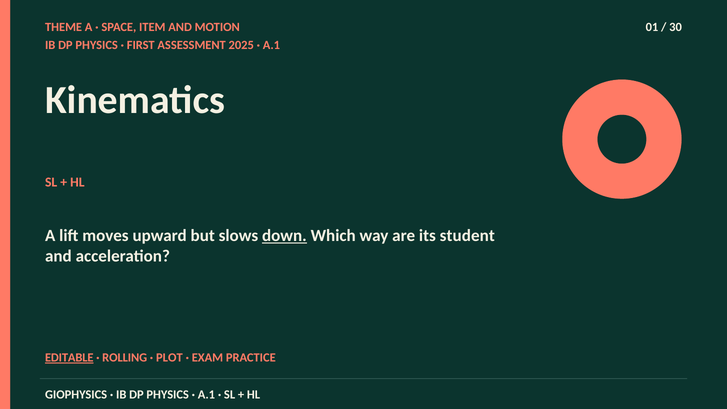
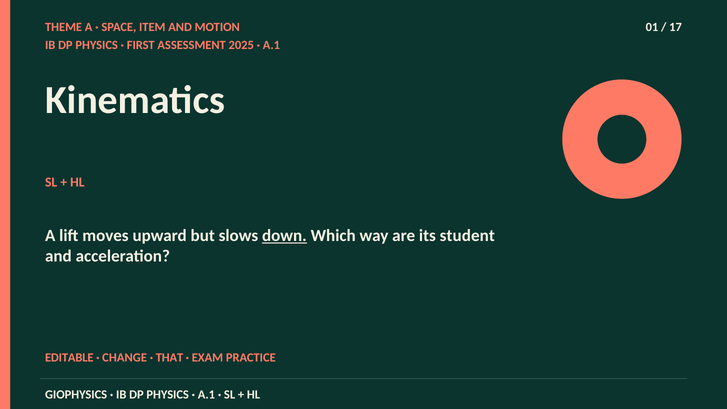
30: 30 -> 17
EDITABLE underline: present -> none
ROLLING: ROLLING -> CHANGE
PLOT: PLOT -> THAT
